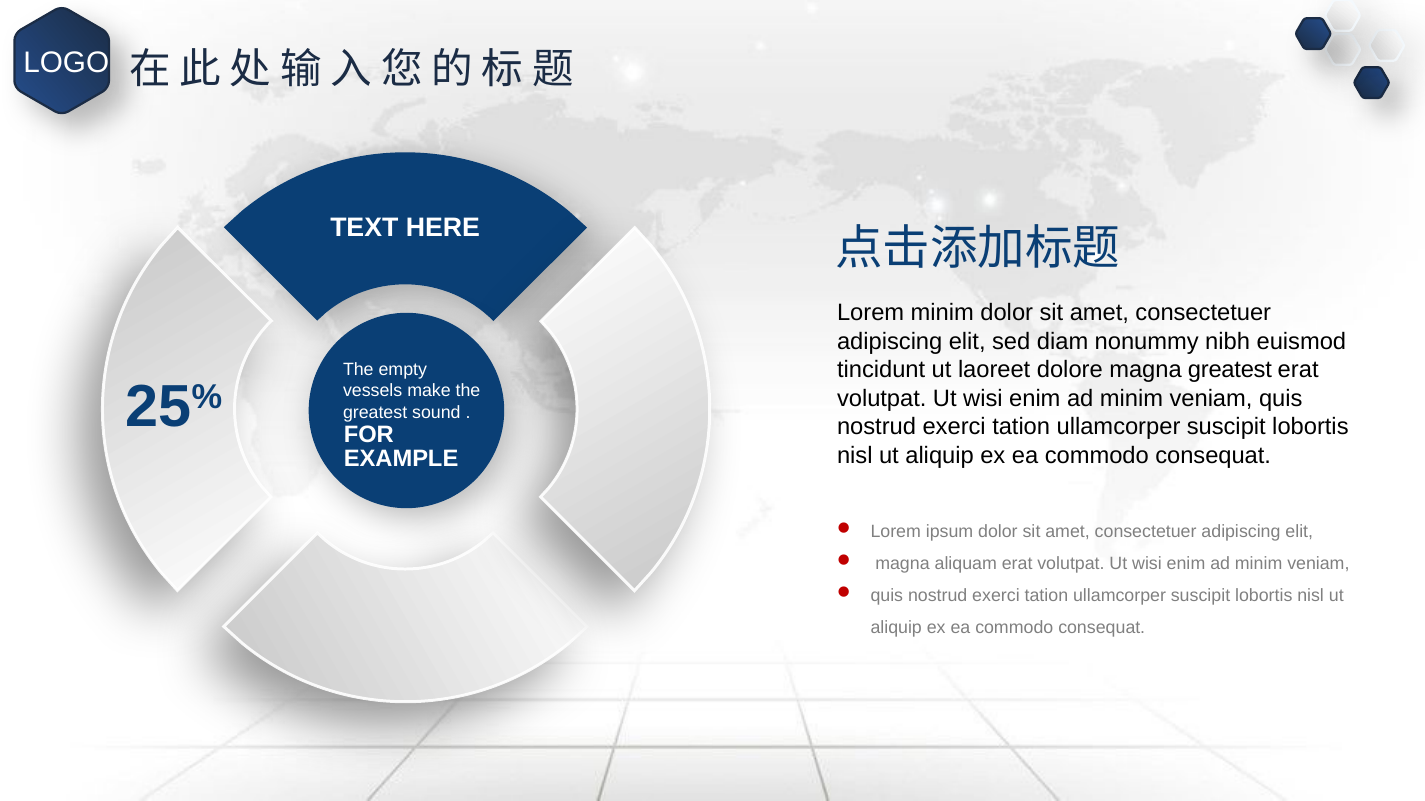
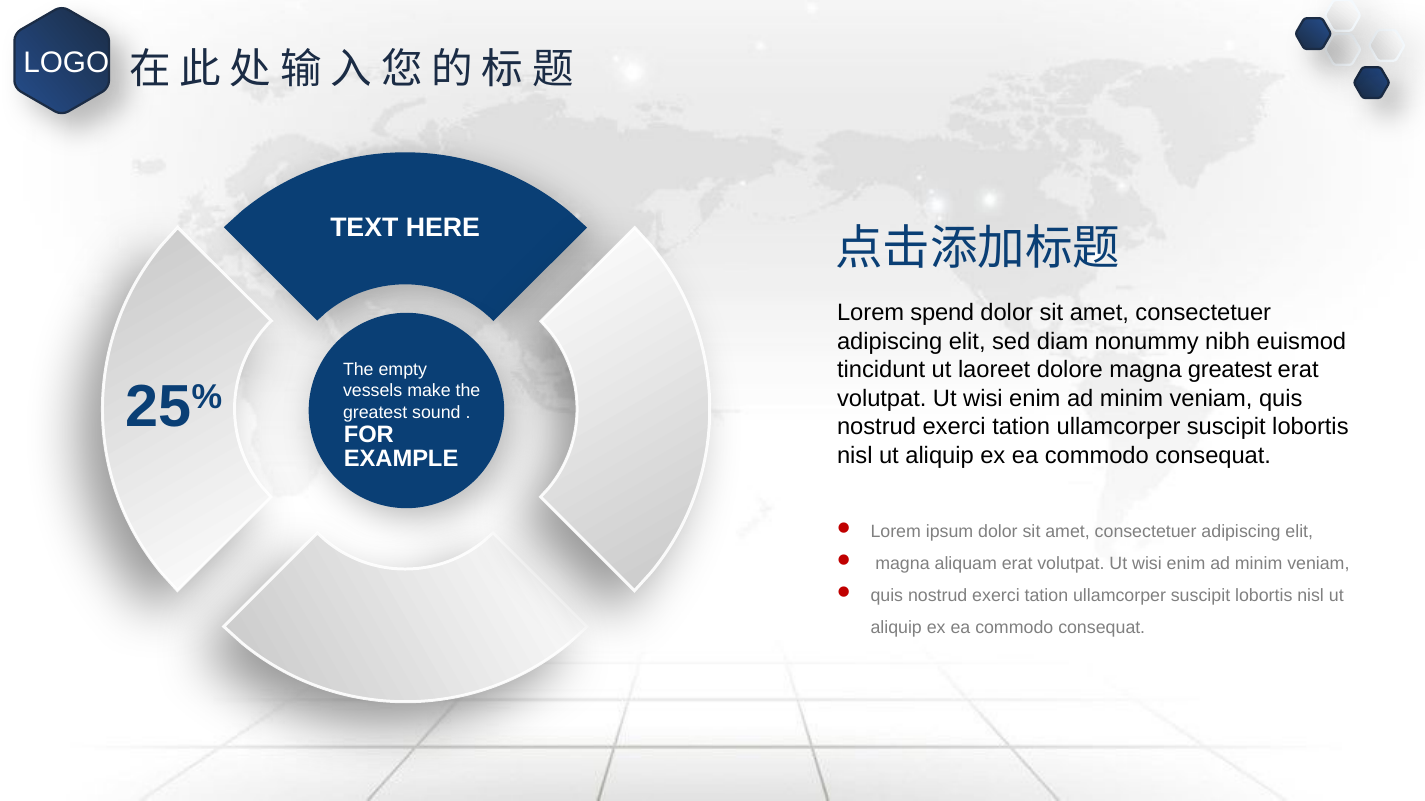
minim at (942, 313): minim -> spend
